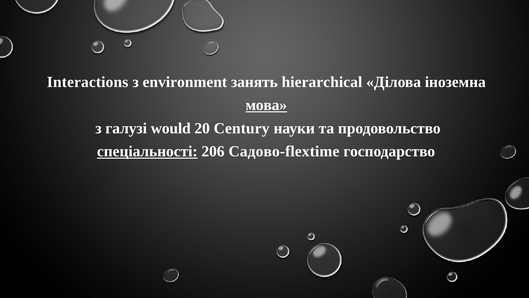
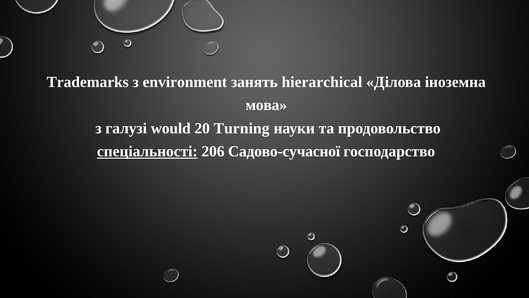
Interactions: Interactions -> Trademarks
мова underline: present -> none
Century: Century -> Turning
Садово-flextime: Садово-flextime -> Садово-сучасної
